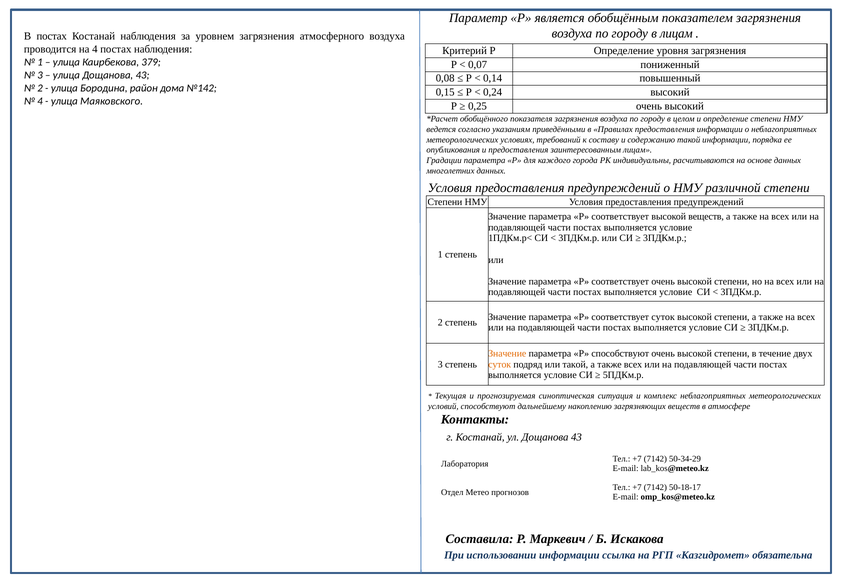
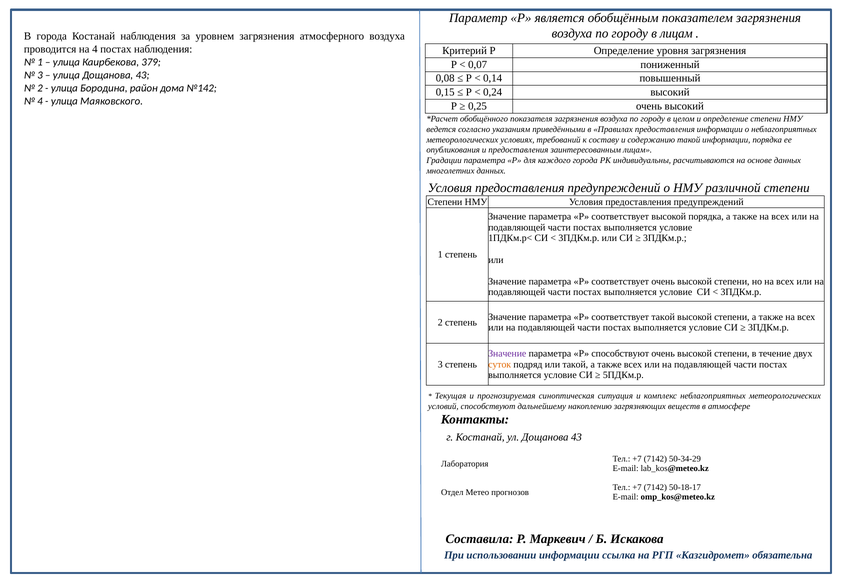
В постах: постах -> города
высокой веществ: веществ -> порядка
соответствует суток: суток -> такой
Значение at (507, 354) colour: orange -> purple
